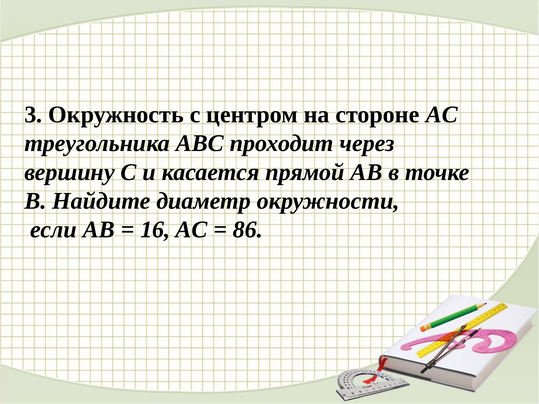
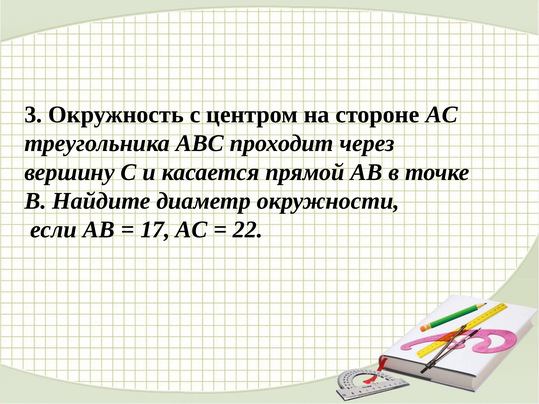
16: 16 -> 17
86: 86 -> 22
